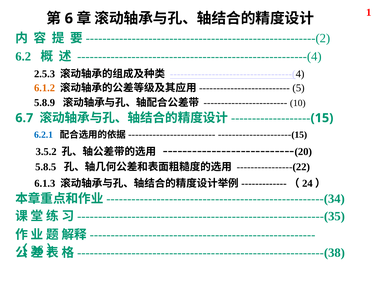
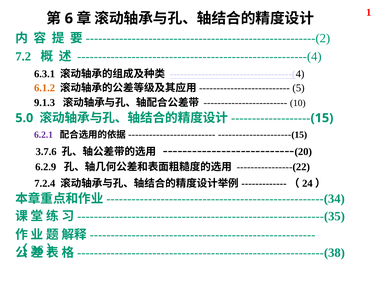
6.2: 6.2 -> 7.2
2.5.3: 2.5.3 -> 6.3.1
5.8.9: 5.8.9 -> 9.1.3
6.7: 6.7 -> 5.0
6.2.1 colour: blue -> purple
3.5.2: 3.5.2 -> 3.7.6
5.8.5: 5.8.5 -> 6.2.9
6.1.3: 6.1.3 -> 7.2.4
